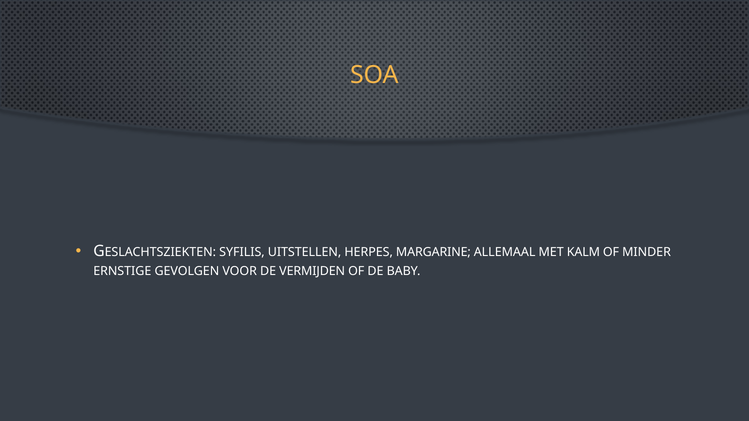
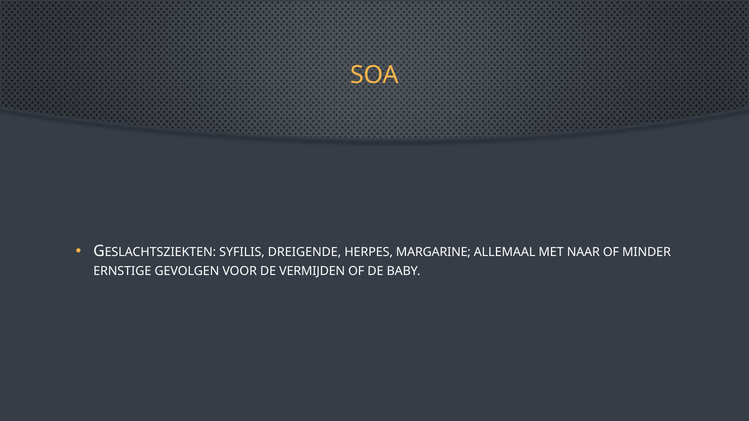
UITSTELLEN: UITSTELLEN -> DREIGENDE
KALM: KALM -> NAAR
